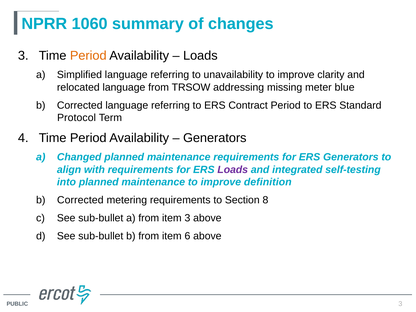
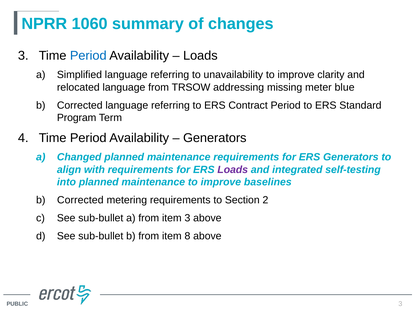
Period at (88, 56) colour: orange -> blue
Protocol: Protocol -> Program
definition: definition -> baselines
8: 8 -> 2
6: 6 -> 8
